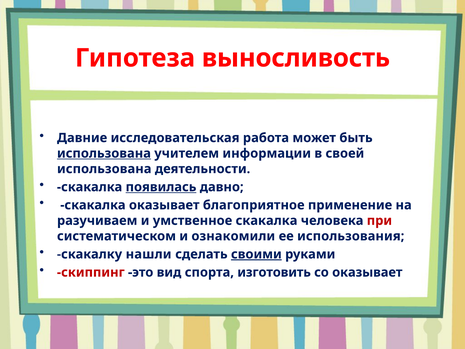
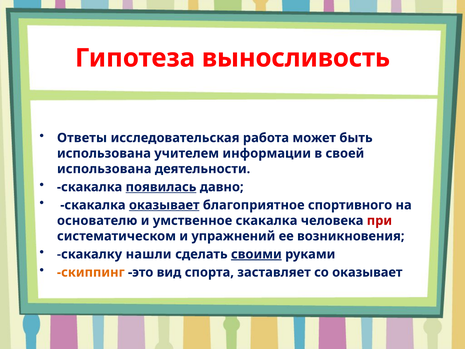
Давние: Давние -> Ответы
использована at (104, 153) underline: present -> none
оказывает at (164, 205) underline: none -> present
применение: применение -> спортивного
разучиваем: разучиваем -> основателю
ознакомили: ознакомили -> упражнений
использования: использования -> возникновения
скиппинг colour: red -> orange
изготовить: изготовить -> заставляет
